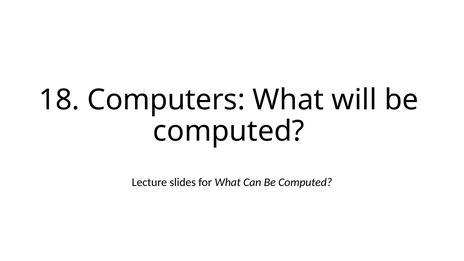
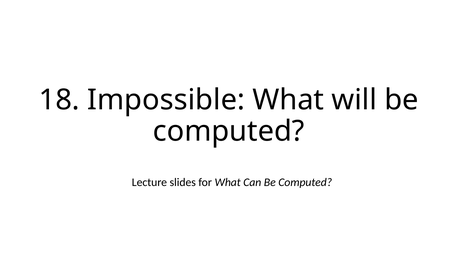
Computers: Computers -> Impossible
